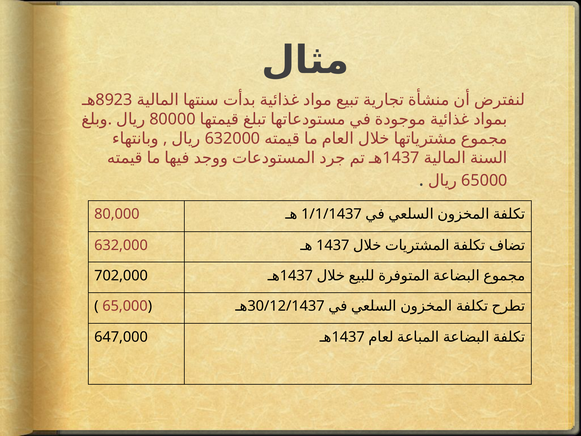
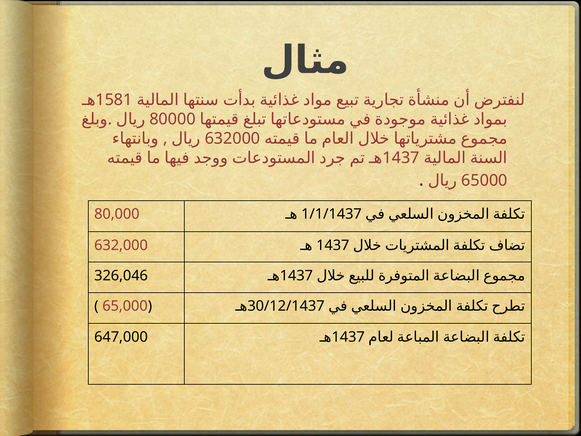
8923: 8923 -> 1581
702,000: 702,000 -> 326,046
